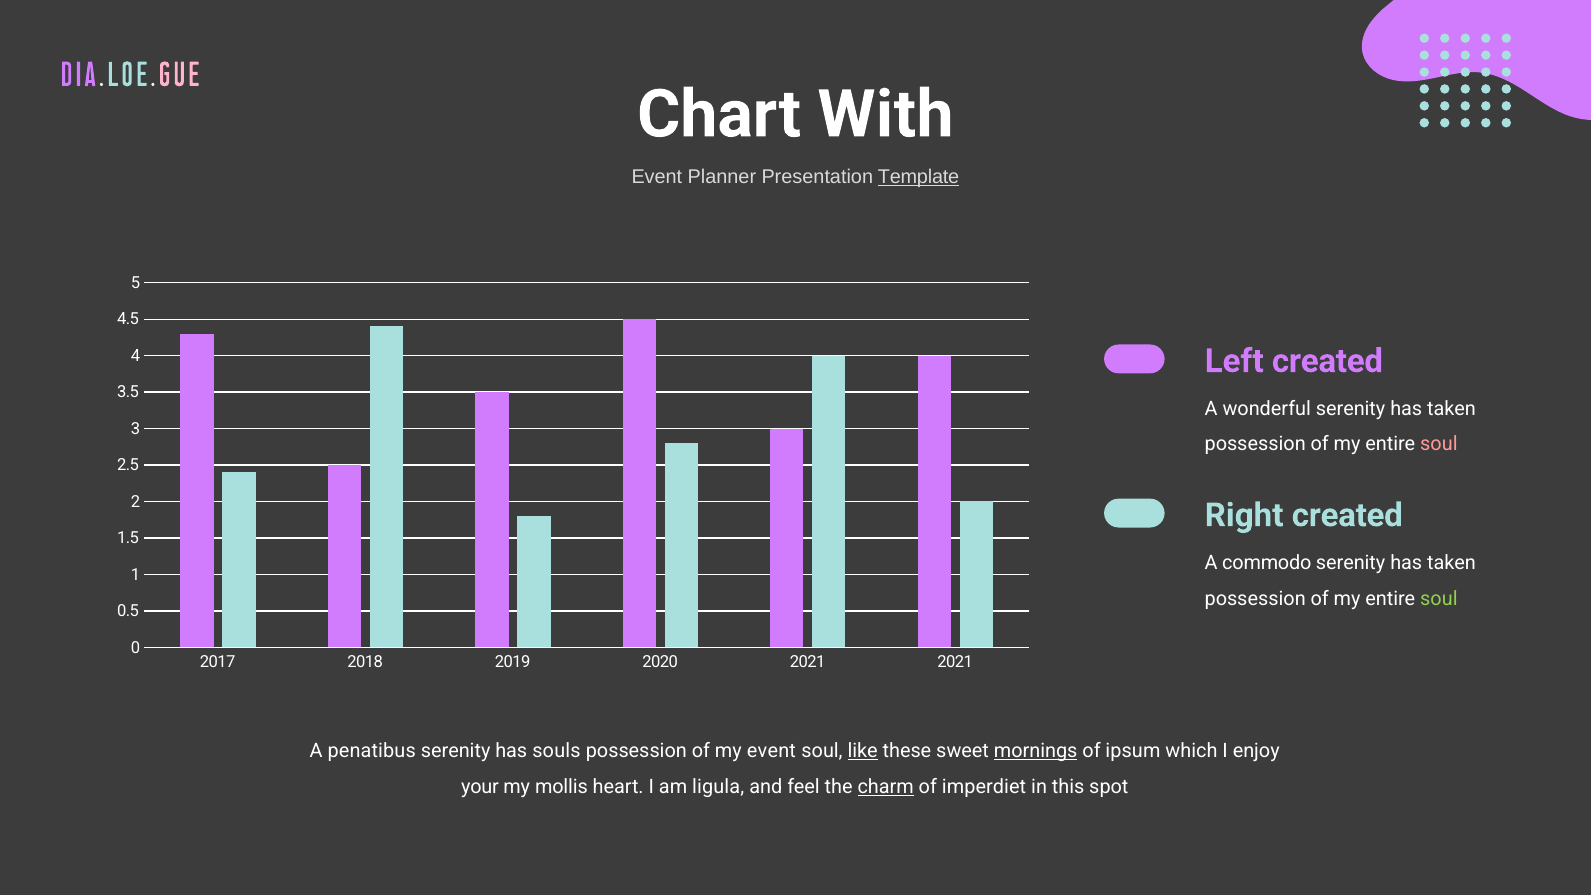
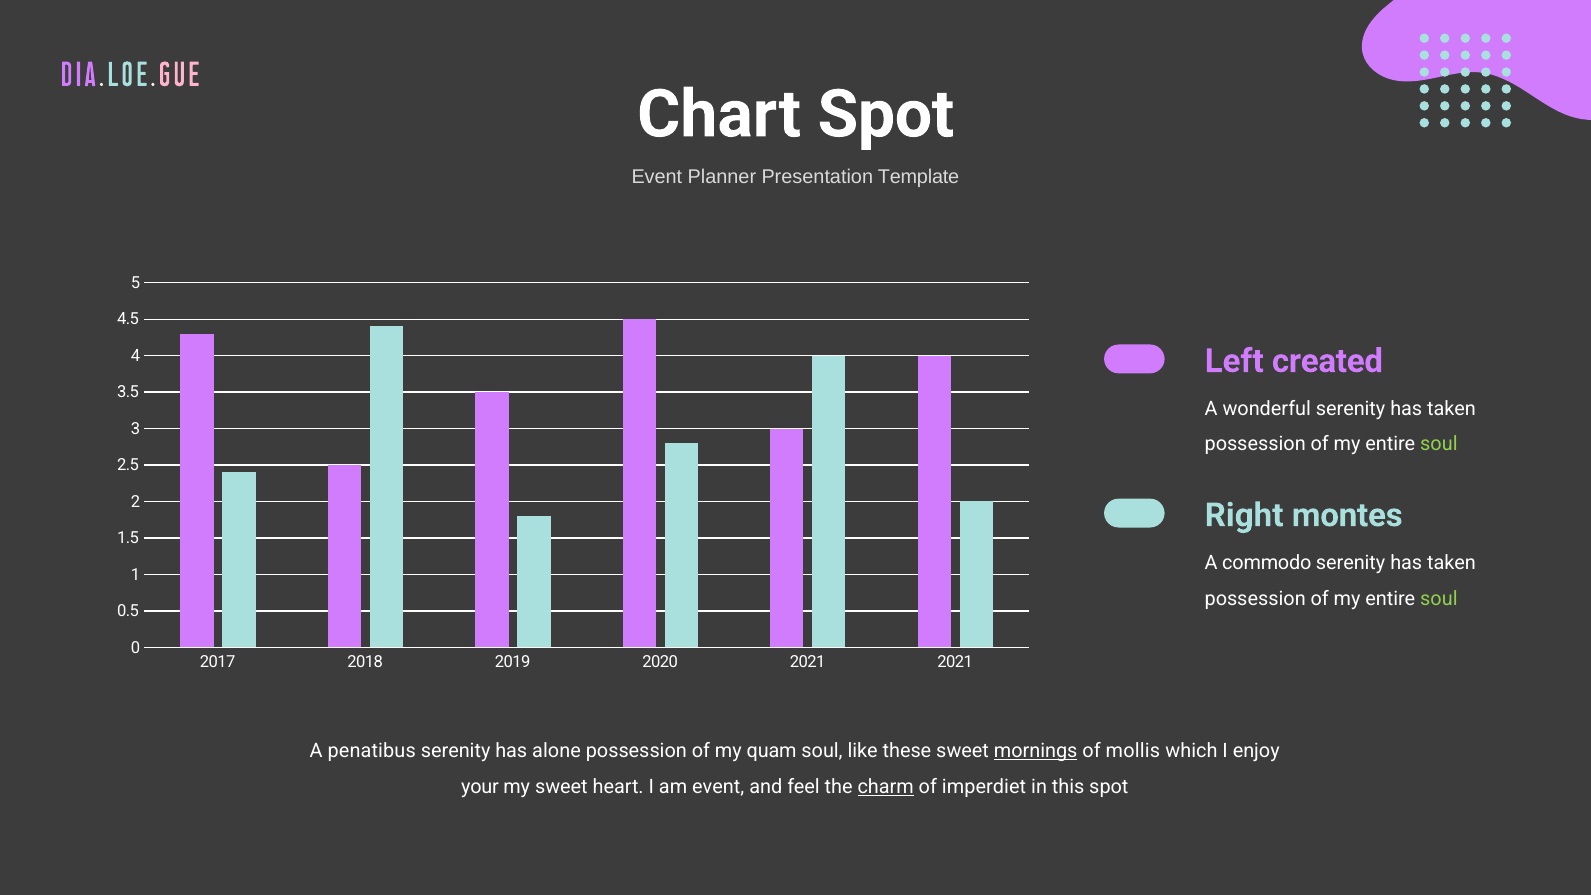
Chart With: With -> Spot
Template underline: present -> none
soul at (1439, 444) colour: pink -> light green
Right created: created -> montes
souls: souls -> alone
my event: event -> quam
like underline: present -> none
ipsum: ipsum -> mollis
my mollis: mollis -> sweet
am ligula: ligula -> event
